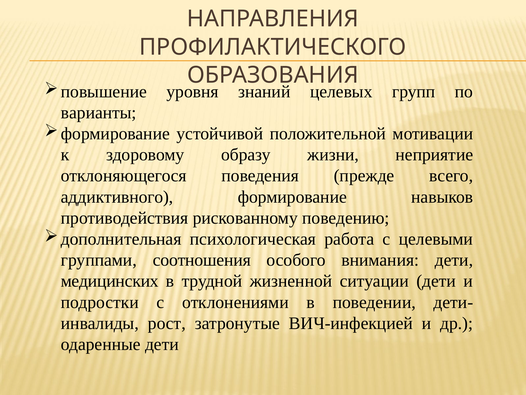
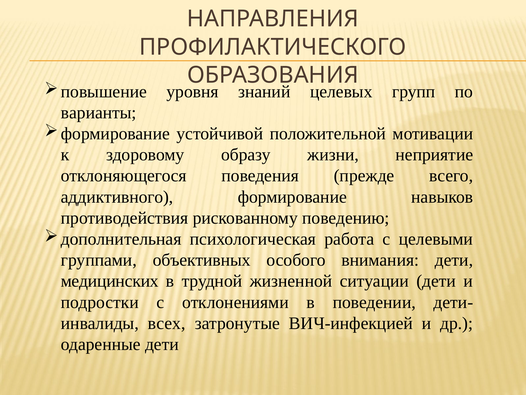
соотношения: соотношения -> объективных
рост: рост -> всех
